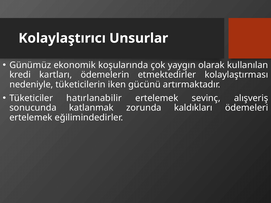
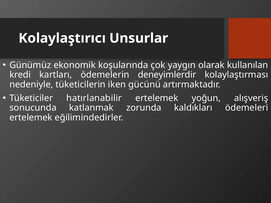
etmektedirler: etmektedirler -> deneyimlerdir
sevinç: sevinç -> yoğun
